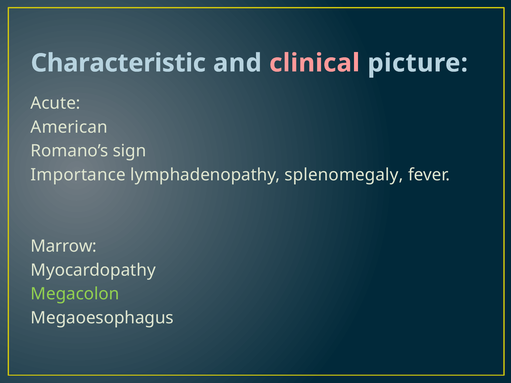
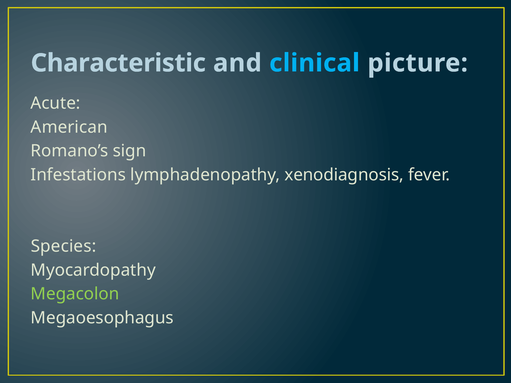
clinical colour: pink -> light blue
Importance: Importance -> Infestations
splenomegaly: splenomegaly -> xenodiagnosis
Marrow: Marrow -> Species
